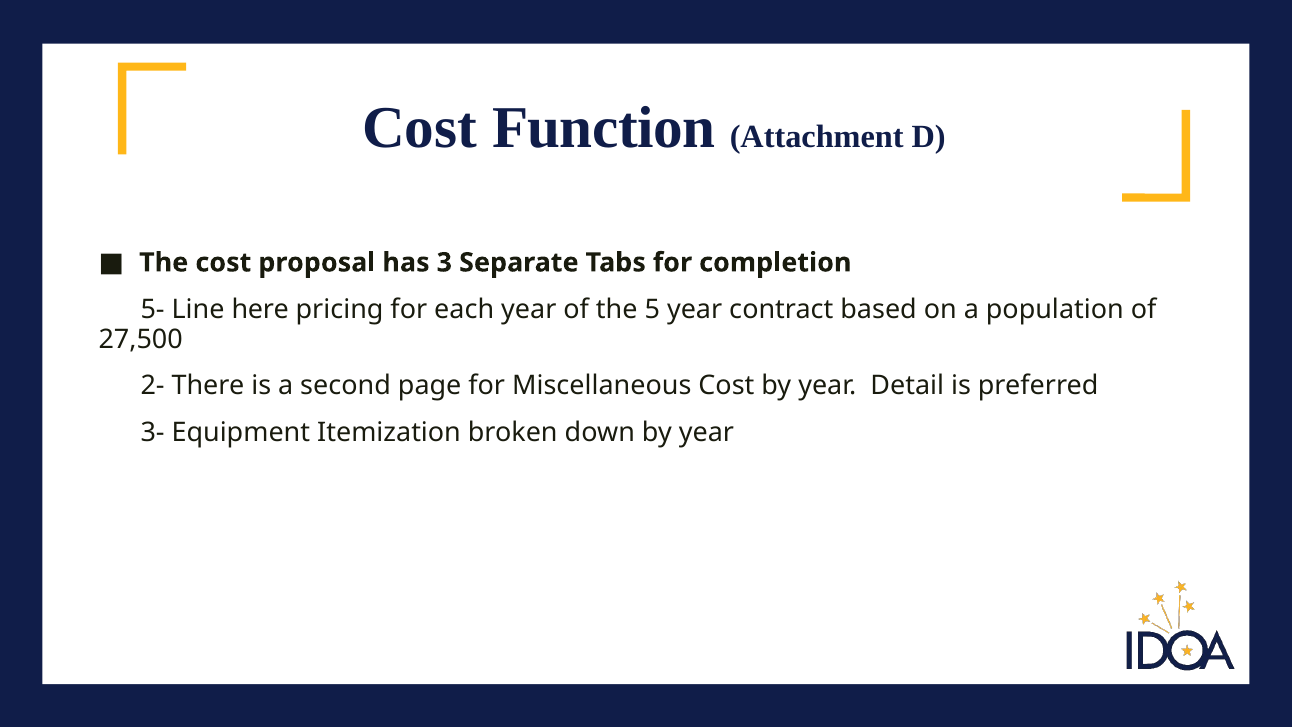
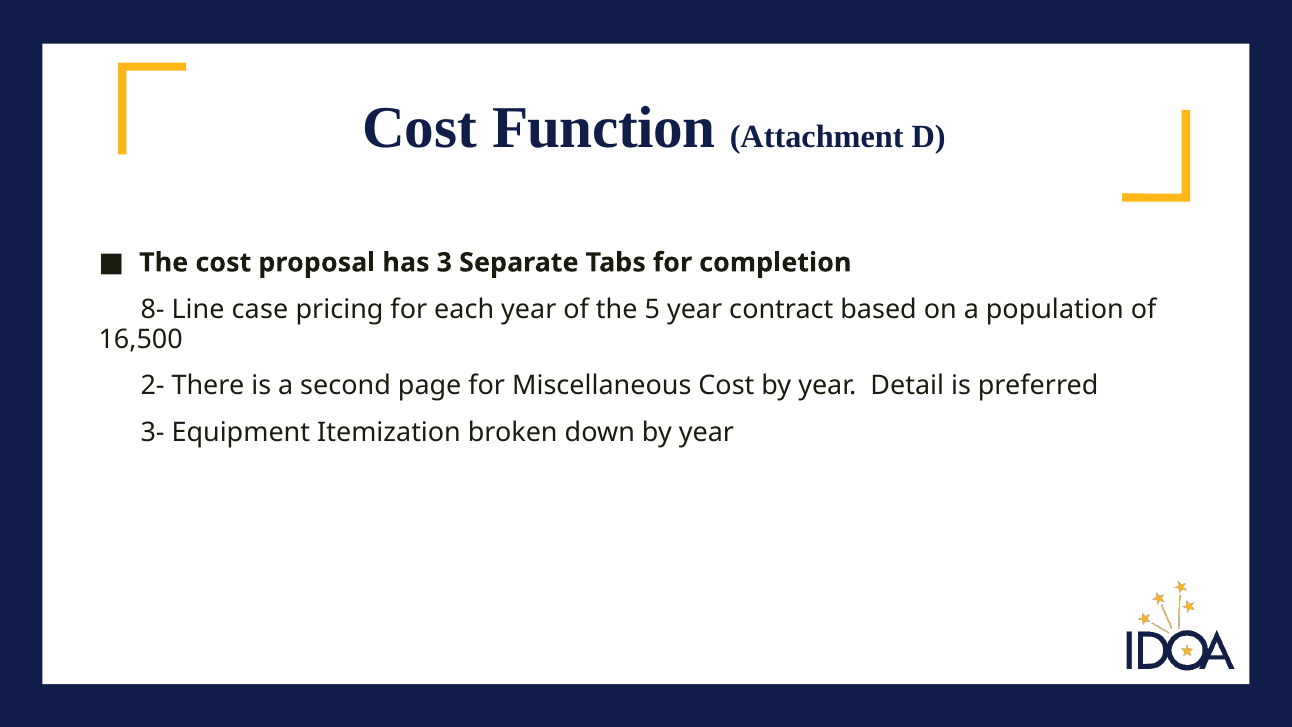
5-: 5- -> 8-
here: here -> case
27,500: 27,500 -> 16,500
